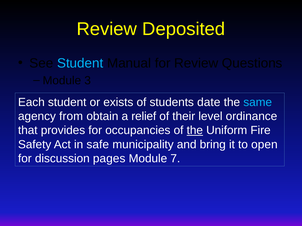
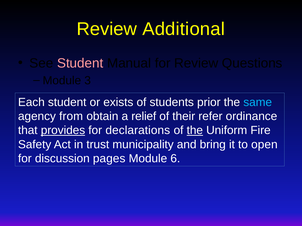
Deposited: Deposited -> Additional
Student at (80, 63) colour: light blue -> pink
date: date -> prior
level: level -> refer
provides underline: none -> present
occupancies: occupancies -> declarations
safe: safe -> trust
7: 7 -> 6
